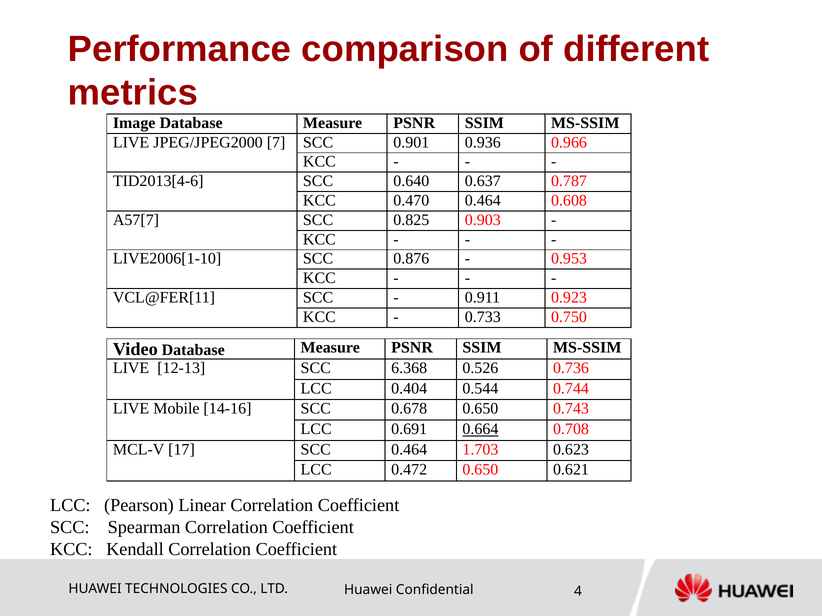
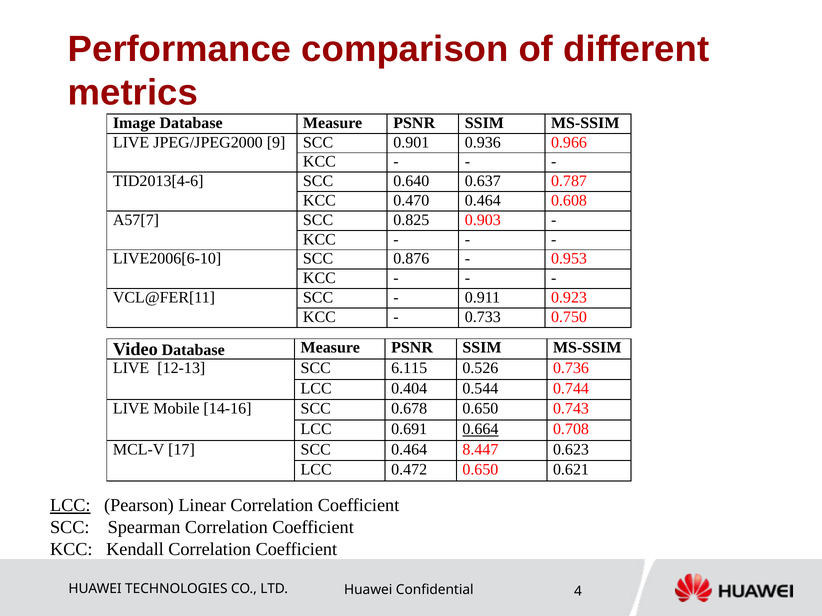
7: 7 -> 9
LIVE2006[1-10: LIVE2006[1-10 -> LIVE2006[6-10
6.368: 6.368 -> 6.115
1.703: 1.703 -> 8.447
LCC at (70, 506) underline: none -> present
